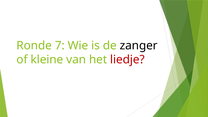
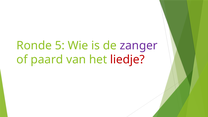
7: 7 -> 5
zanger colour: black -> purple
kleine: kleine -> paard
